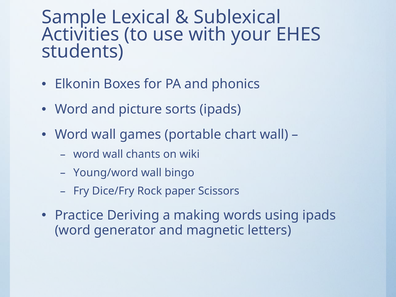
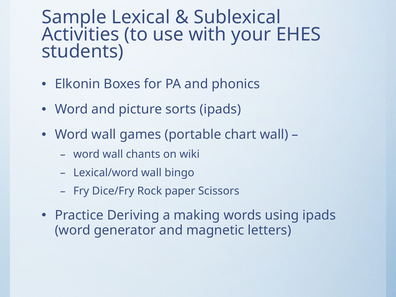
Young/word: Young/word -> Lexical/word
